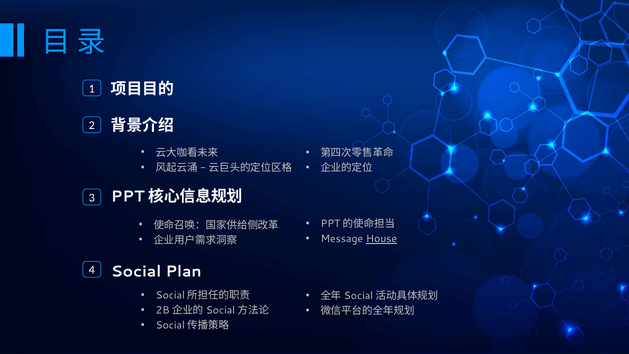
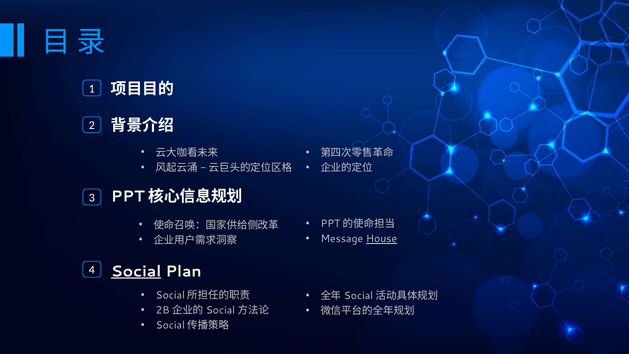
Social underline: none -> present
